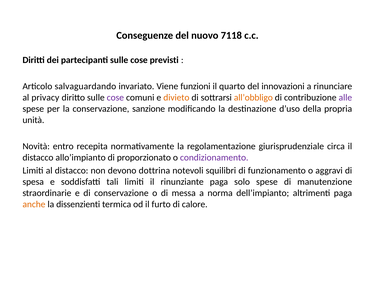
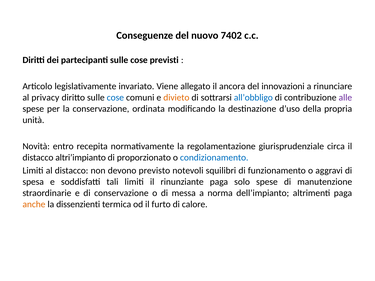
7118: 7118 -> 7402
salvaguardando: salvaguardando -> legislativamente
funzioni: funzioni -> allegato
quarto: quarto -> ancora
cose at (115, 98) colour: purple -> blue
all’obbligo colour: orange -> blue
sanzione: sanzione -> ordinata
allo’impianto: allo’impianto -> altri’impianto
condizionamento colour: purple -> blue
dottrina: dottrina -> previsto
